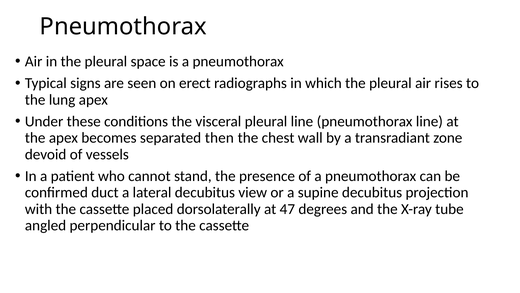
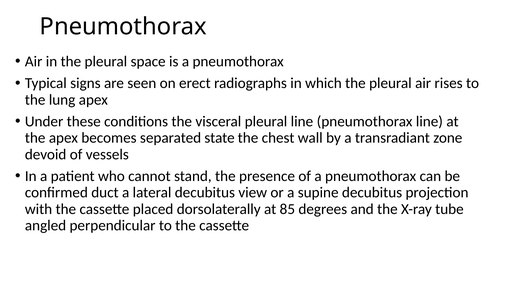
then: then -> state
47: 47 -> 85
